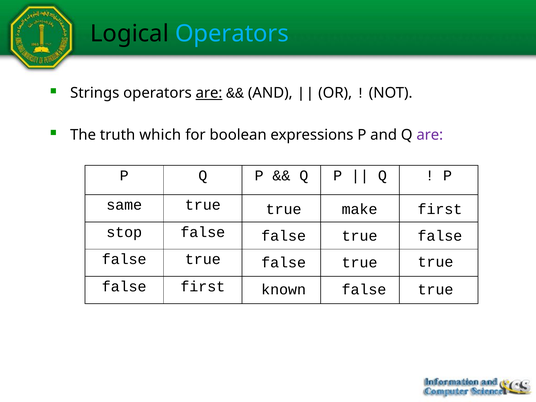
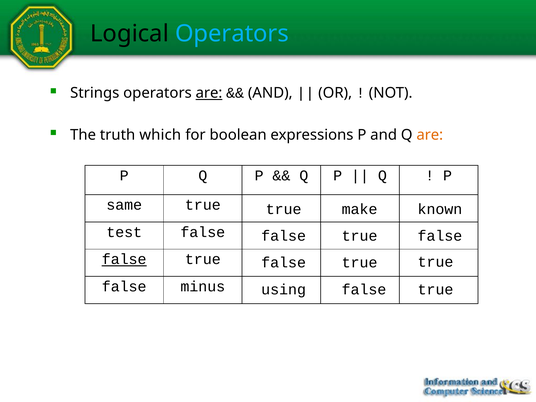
are at (430, 135) colour: purple -> orange
first at (440, 209): first -> known
stop: stop -> test
false at (124, 259) underline: none -> present
false first: first -> minus
known: known -> using
